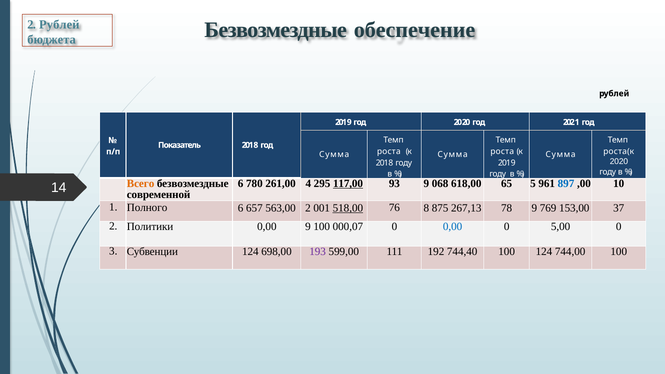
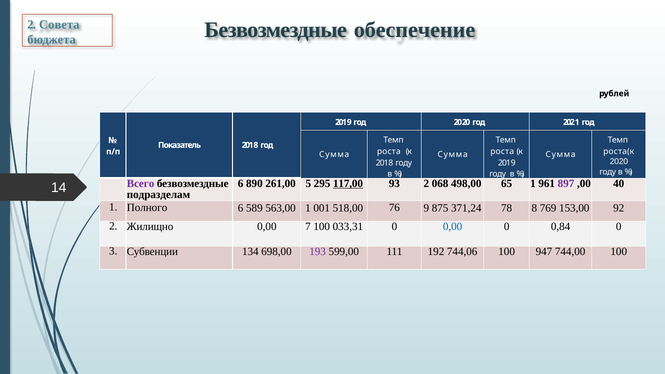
2 Рублей: Рублей -> Совета
Всего colour: orange -> purple
780: 780 -> 890
4: 4 -> 5
93 9: 9 -> 2
618,00: 618,00 -> 498,00
65 5: 5 -> 1
897 colour: blue -> purple
10: 10 -> 40
современной: современной -> подразделам
657: 657 -> 589
563,00 2: 2 -> 1
518,00 underline: present -> none
8: 8 -> 9
267,13: 267,13 -> 371,24
78 9: 9 -> 8
37: 37 -> 92
Политики: Политики -> Жилищно
0,00 9: 9 -> 7
000,07: 000,07 -> 033,31
5,00: 5,00 -> 0,84
Субвенции 124: 124 -> 134
744,40: 744,40 -> 744,06
100 124: 124 -> 947
